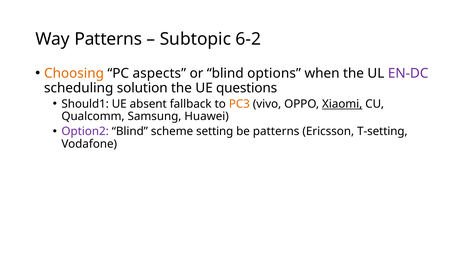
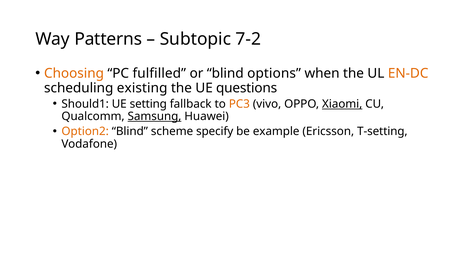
6-2: 6-2 -> 7-2
aspects: aspects -> fulfilled
EN-DC colour: purple -> orange
solution: solution -> existing
absent: absent -> setting
Samsung underline: none -> present
Option2 colour: purple -> orange
setting: setting -> specify
be patterns: patterns -> example
